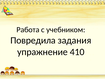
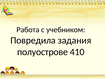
упражнение: упражнение -> полуострове
